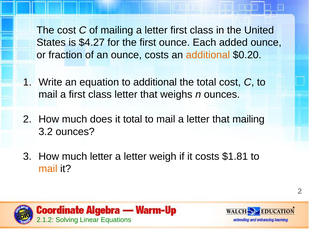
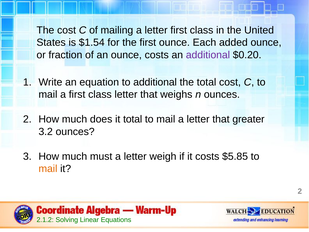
$4.27: $4.27 -> $1.54
additional at (208, 55) colour: orange -> purple
that mailing: mailing -> greater
much letter: letter -> must
$1.81: $1.81 -> $5.85
